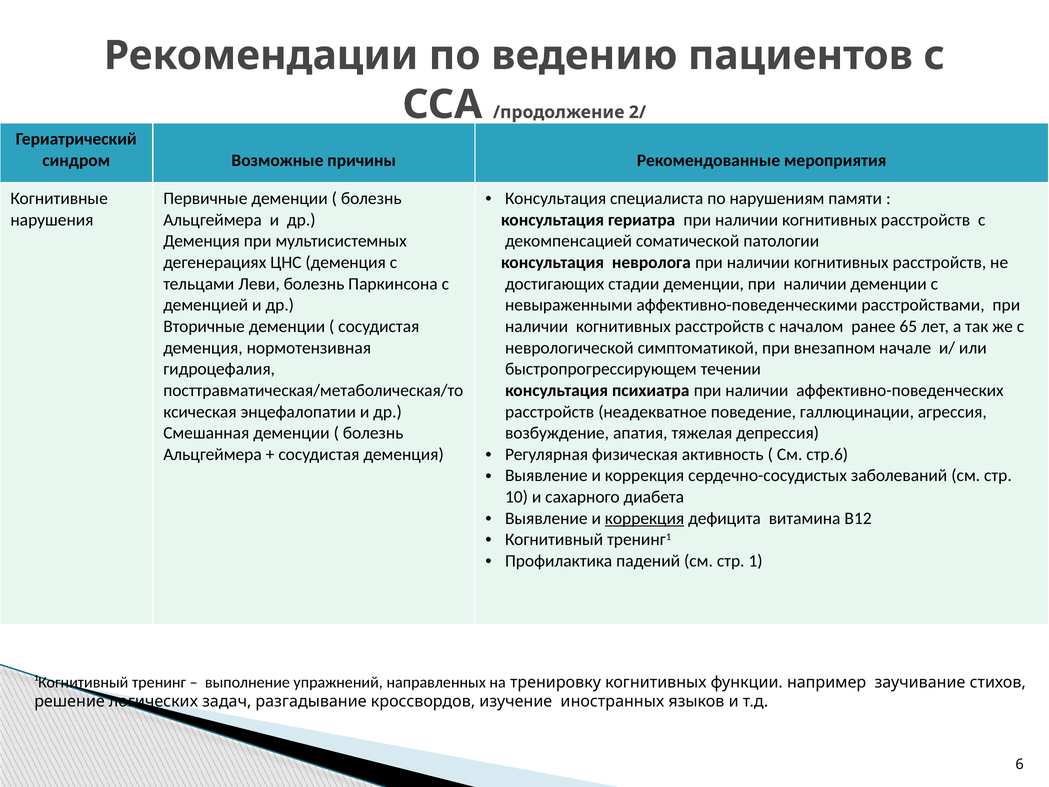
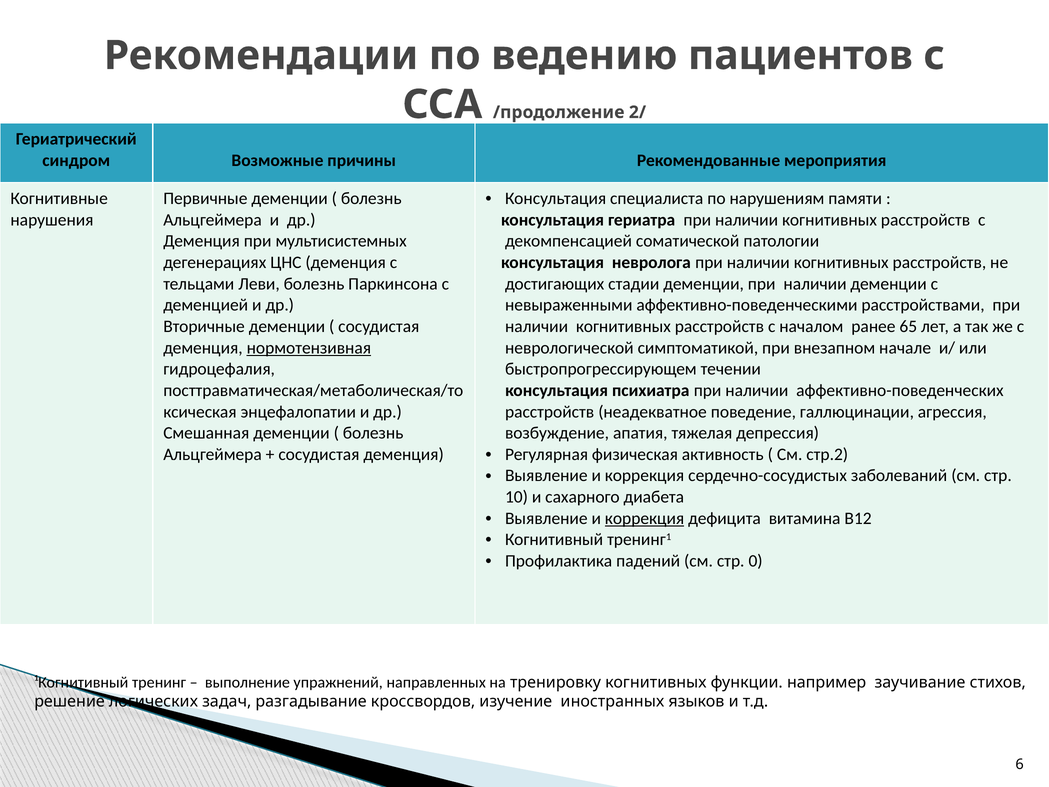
нормотензивная underline: none -> present
стр.6: стр.6 -> стр.2
1: 1 -> 0
